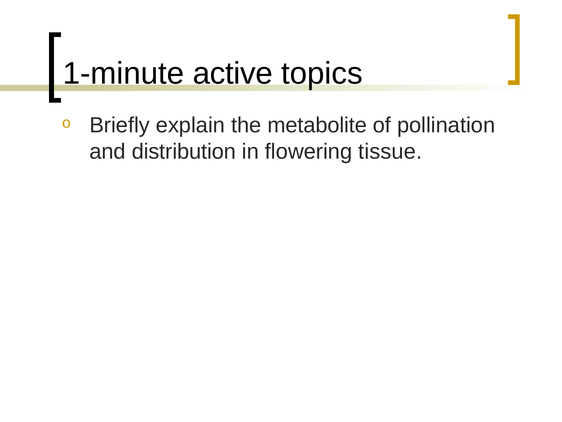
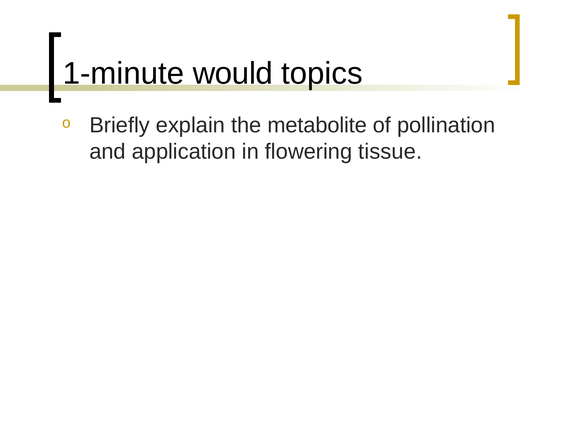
active: active -> would
distribution: distribution -> application
